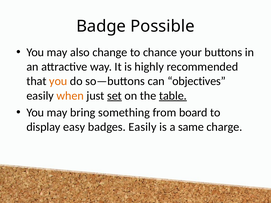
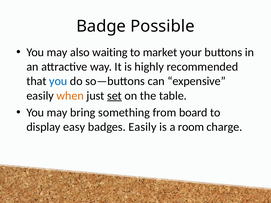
change: change -> waiting
chance: chance -> market
you at (58, 81) colour: orange -> blue
objectives: objectives -> expensive
table underline: present -> none
same: same -> room
